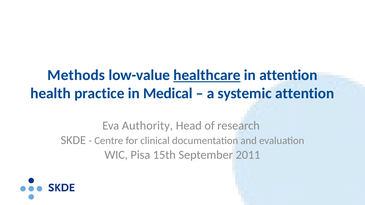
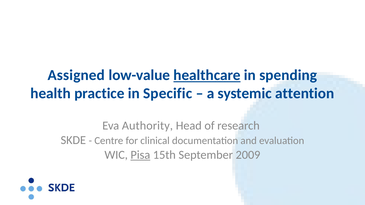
Methods: Methods -> Assigned
in attention: attention -> spending
Medical: Medical -> Specific
Pisa underline: none -> present
2011: 2011 -> 2009
